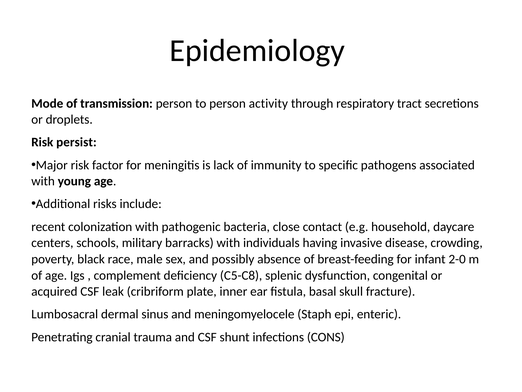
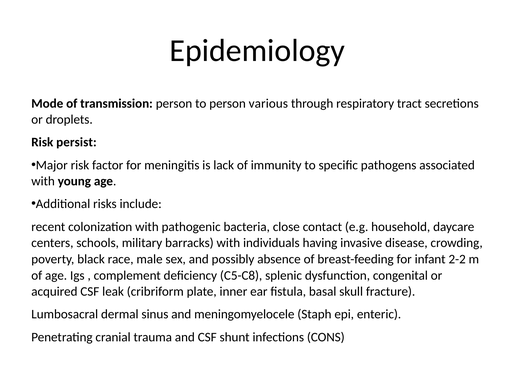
activity: activity -> various
2-0: 2-0 -> 2-2
